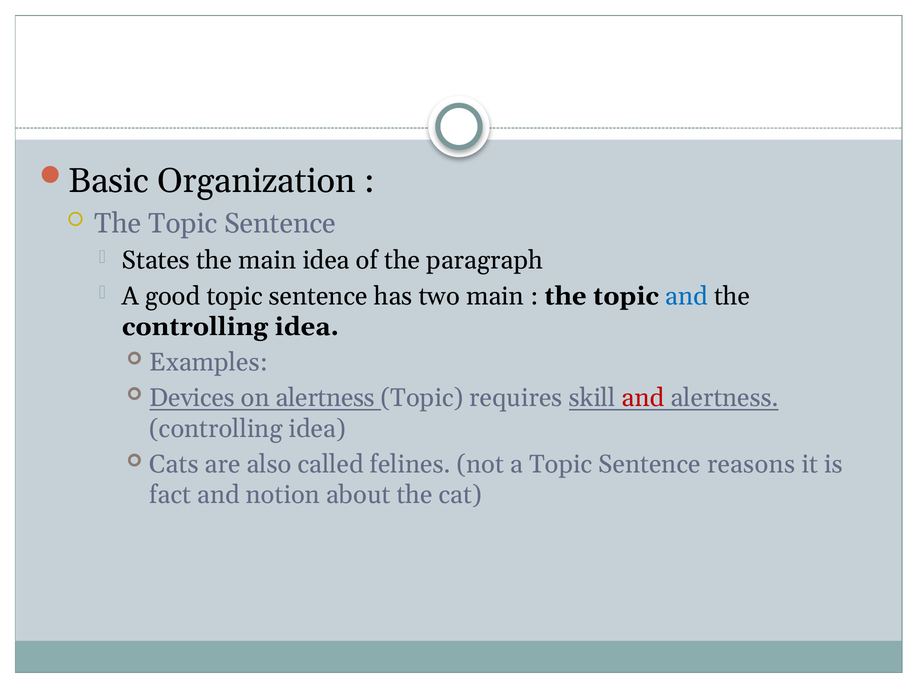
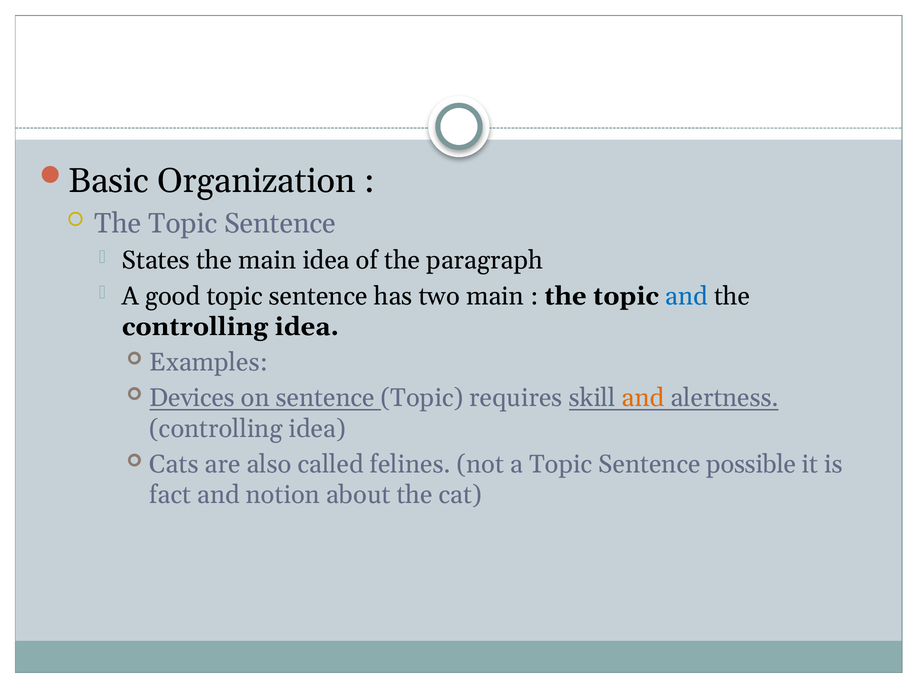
on alertness: alertness -> sentence
and at (643, 398) colour: red -> orange
reasons: reasons -> possible
